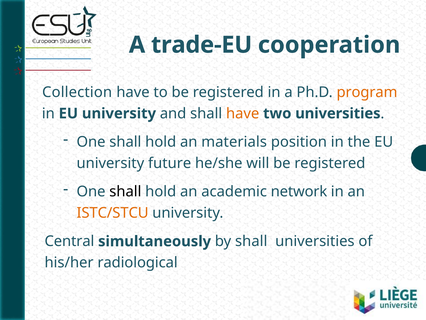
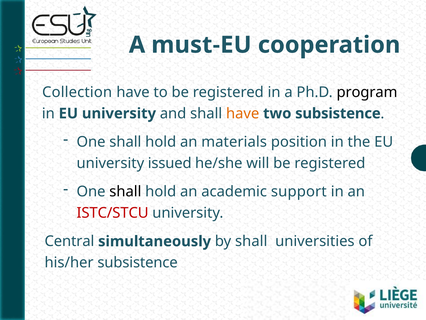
trade-EU: trade-EU -> must-EU
program colour: orange -> black
two universities: universities -> subsistence
future: future -> issued
network: network -> support
ISTC/STCU colour: orange -> red
his/her radiological: radiological -> subsistence
